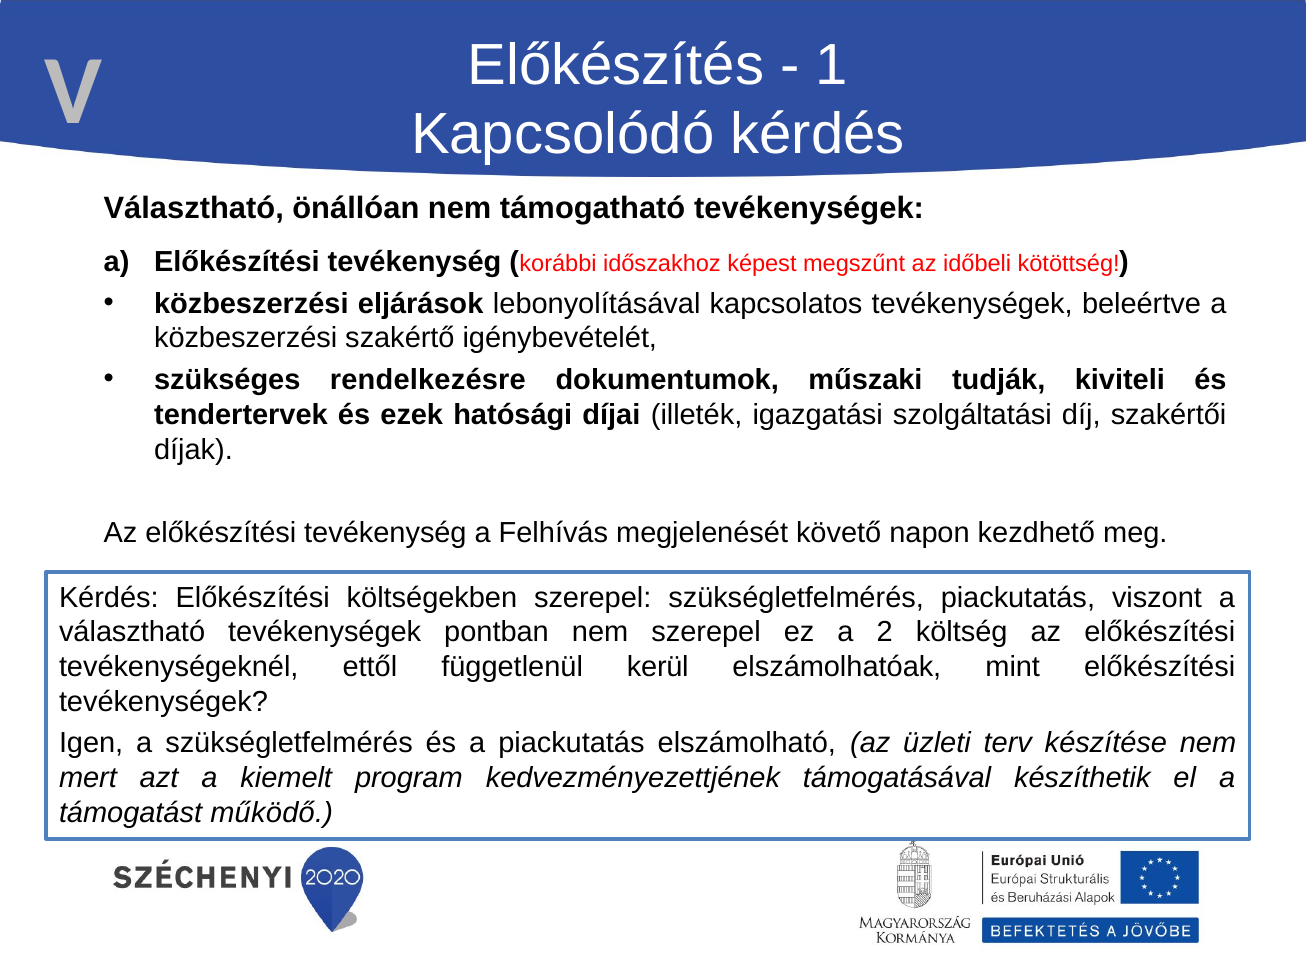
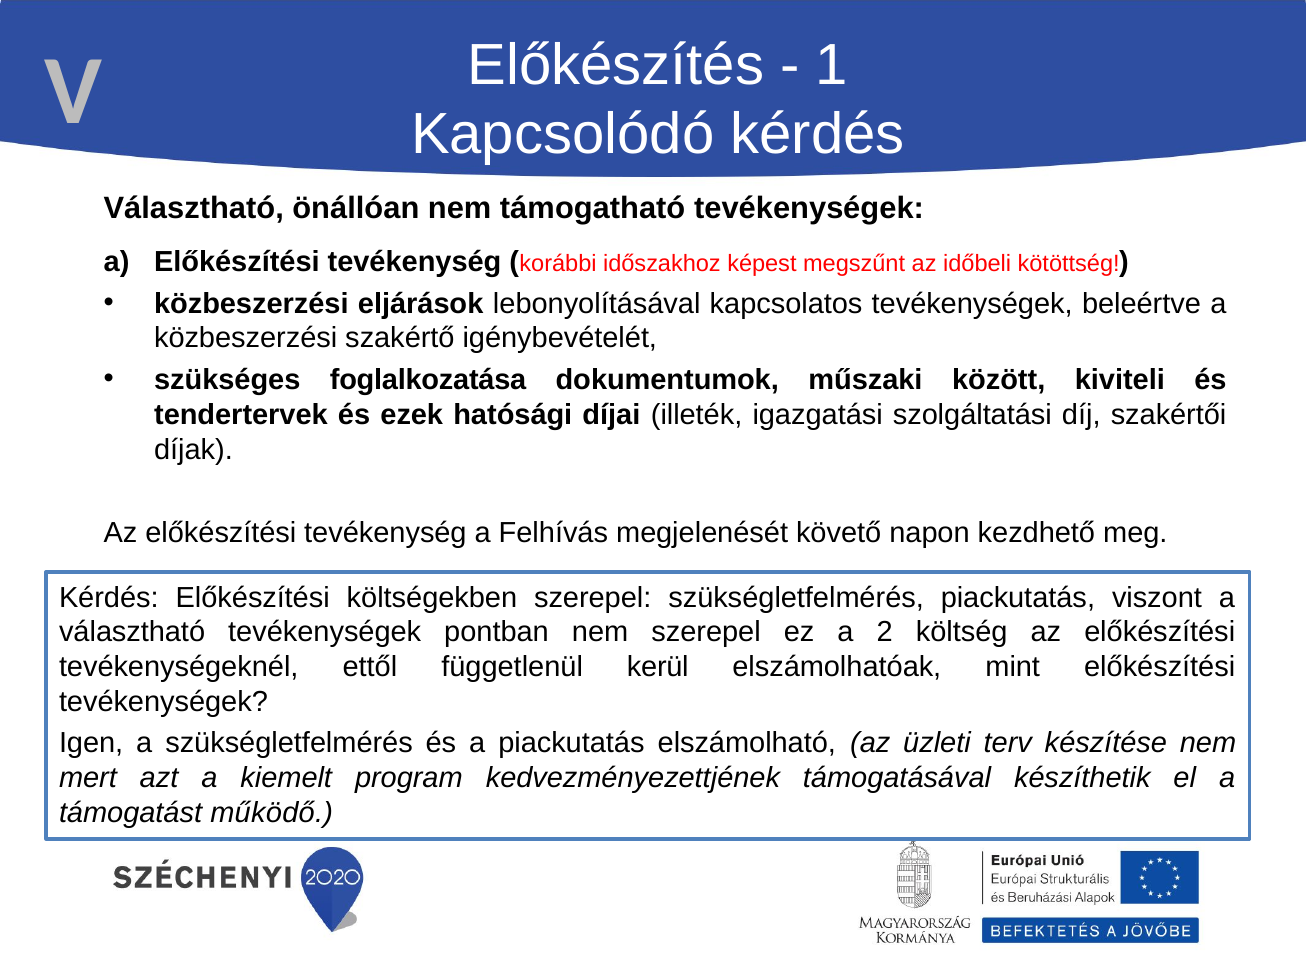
rendelkezésre: rendelkezésre -> foglalkozatása
tudják: tudják -> között
